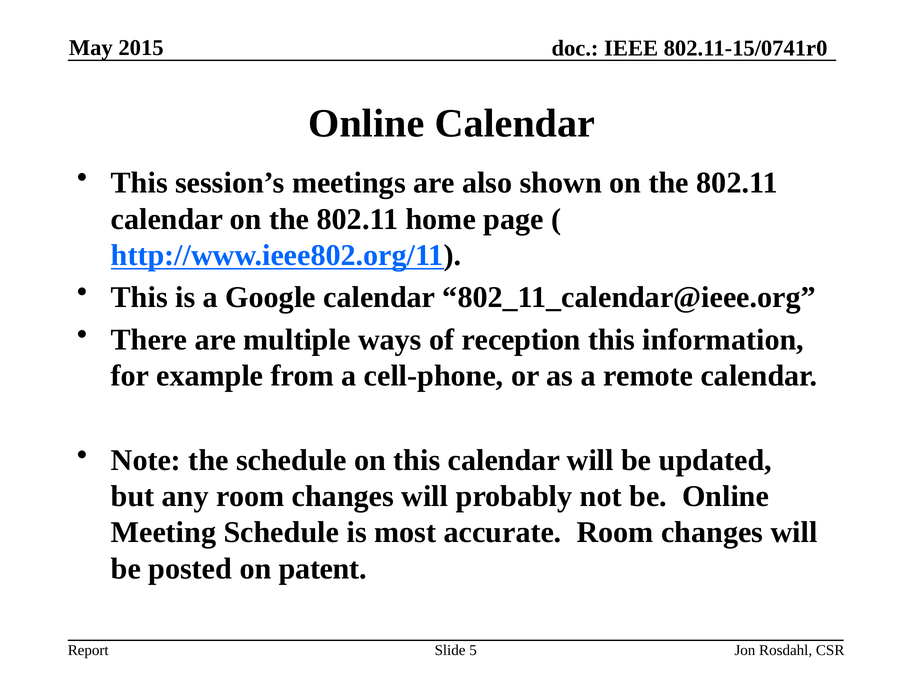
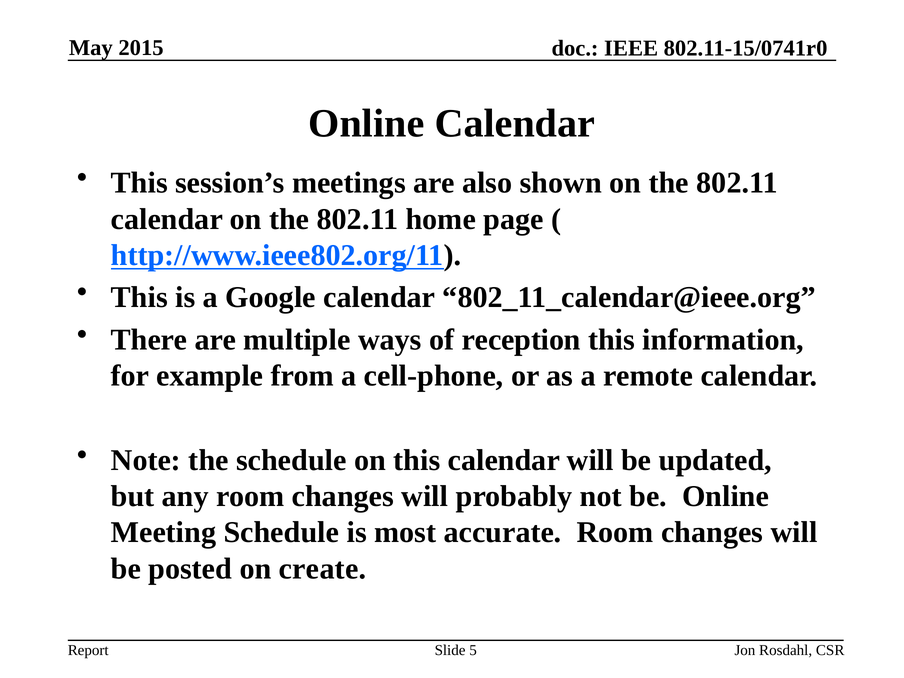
patent: patent -> create
